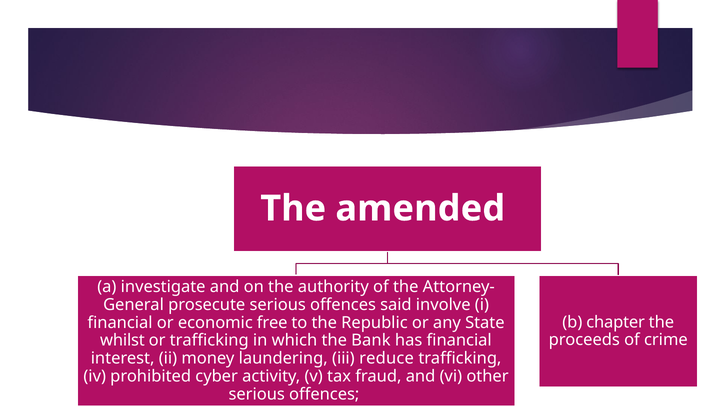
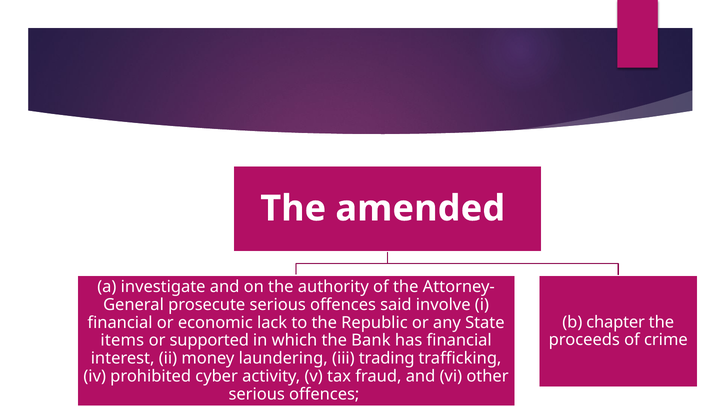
free: free -> lack
whilst: whilst -> items
or trafficking: trafficking -> supported
reduce: reduce -> trading
